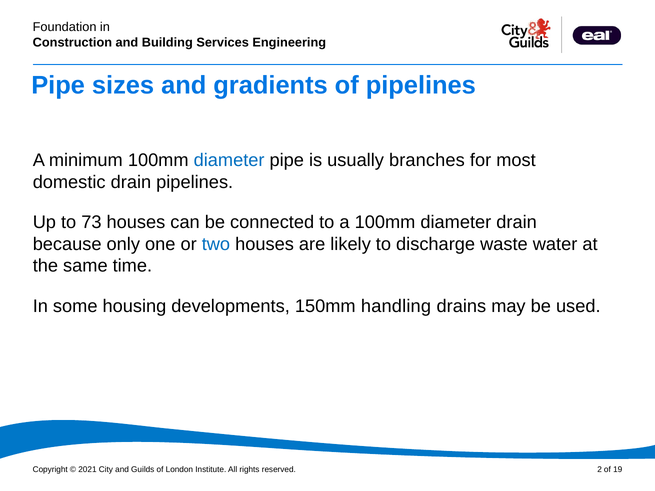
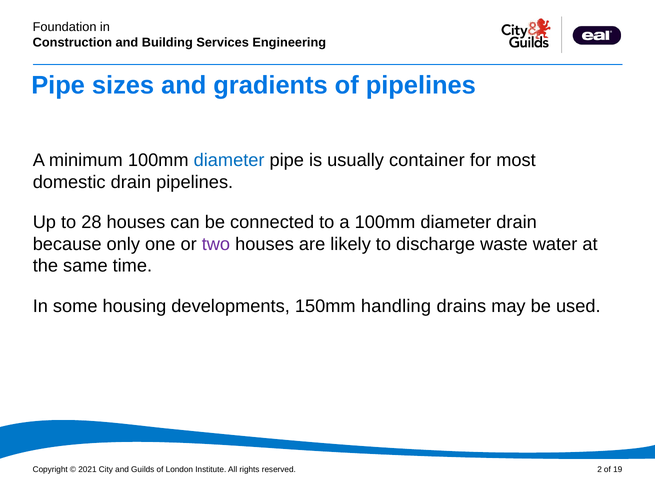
branches: branches -> container
73: 73 -> 28
two colour: blue -> purple
